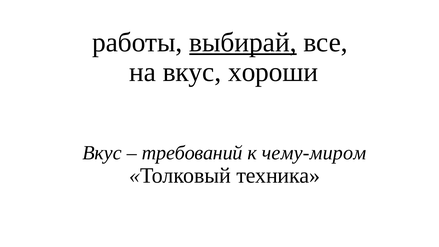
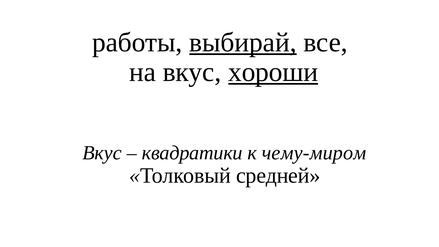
хороши underline: none -> present
требований: требований -> квадратики
техника: техника -> средней
